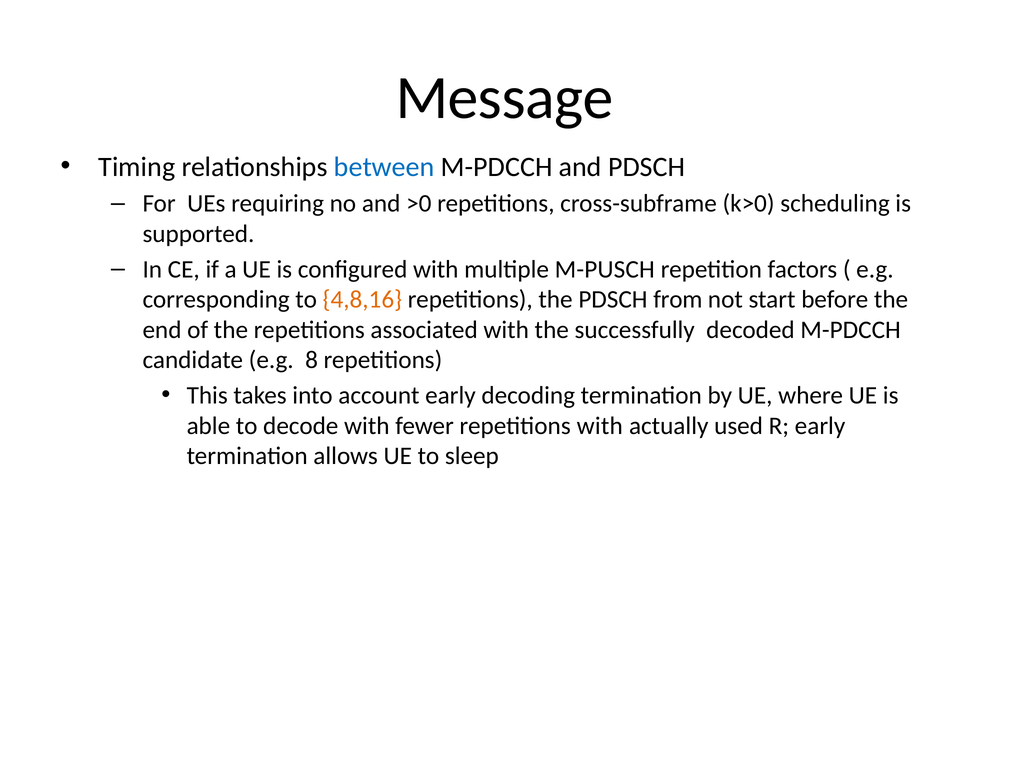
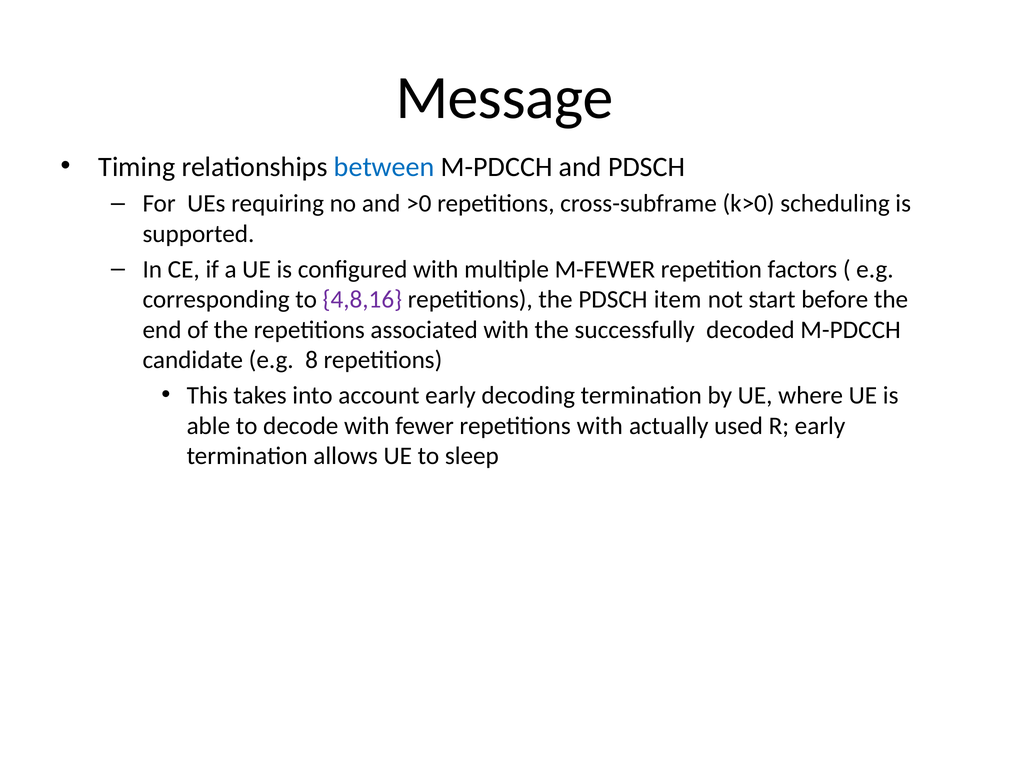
M-PUSCH: M-PUSCH -> M-FEWER
4,8,16 colour: orange -> purple
from: from -> item
